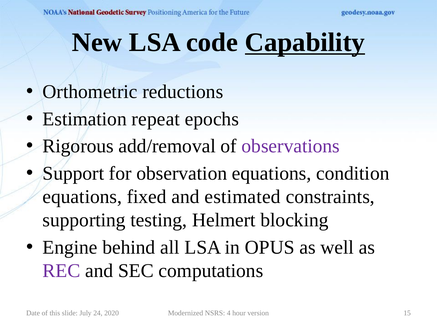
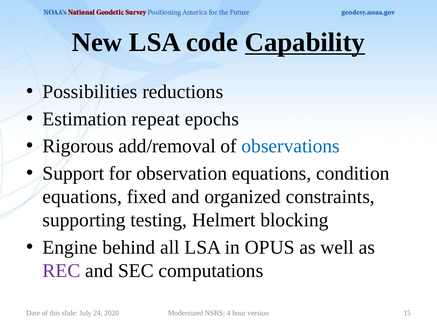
Orthometric: Orthometric -> Possibilities
observations colour: purple -> blue
estimated: estimated -> organized
